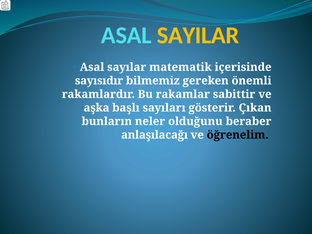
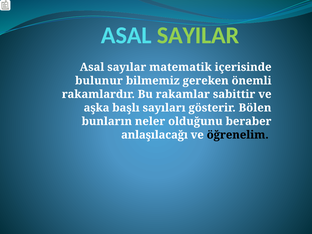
SAYILAR colour: yellow -> light green
sayısıdır: sayısıdır -> bulunur
Çıkan: Çıkan -> Bölen
